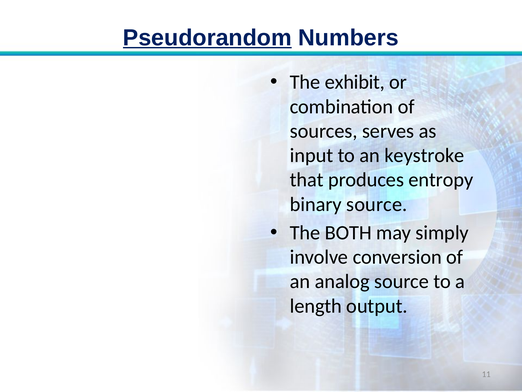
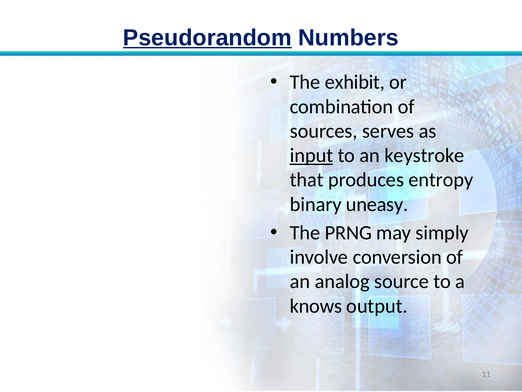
input underline: none -> present
binary source: source -> uneasy
BOTH: BOTH -> PRNG
length: length -> knows
